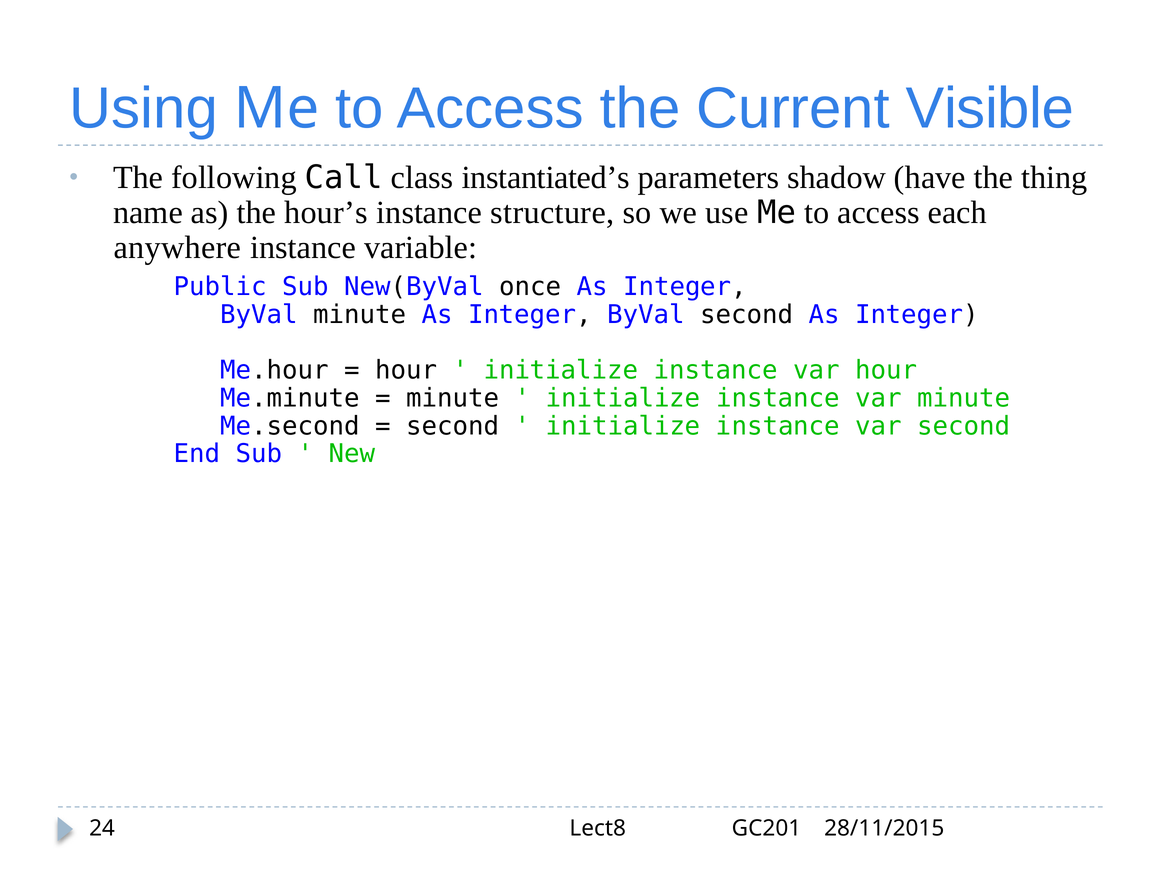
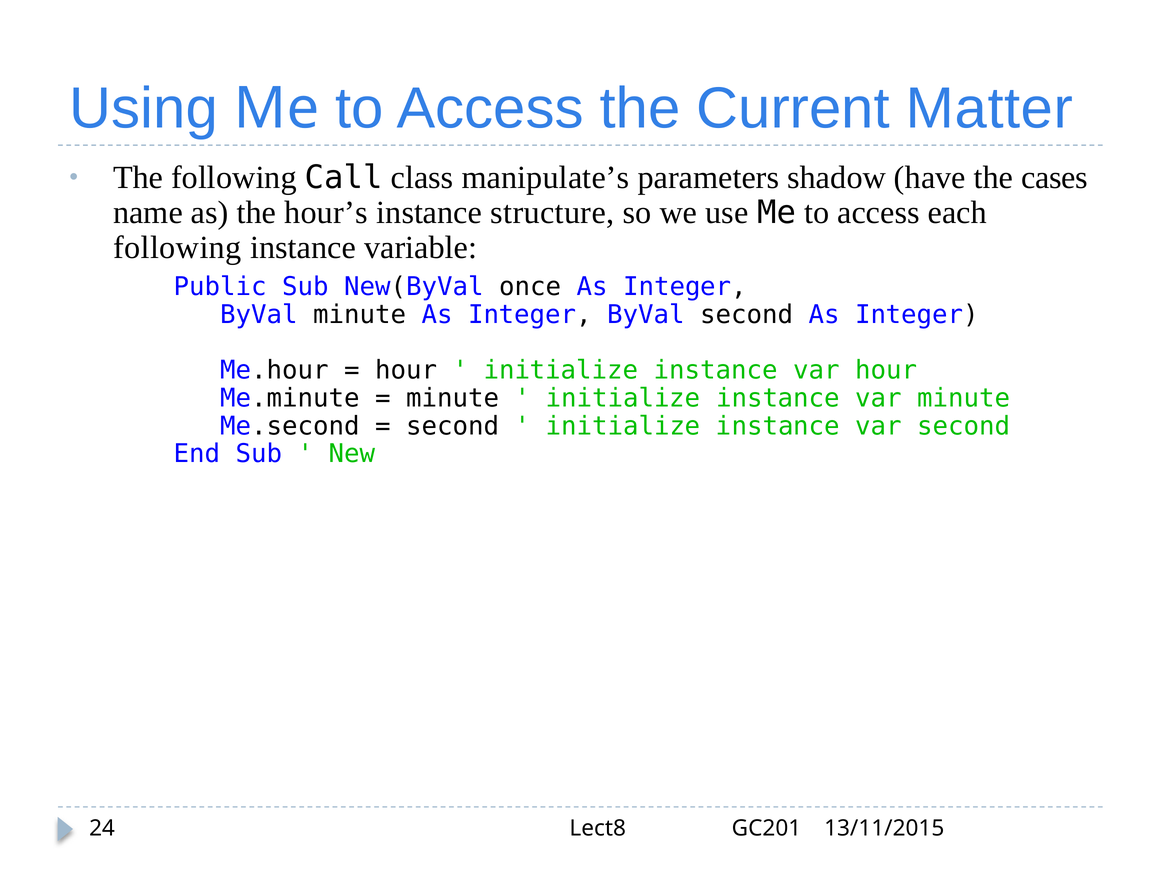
Visible: Visible -> Matter
instantiated’s: instantiated’s -> manipulate’s
thing: thing -> cases
anywhere at (177, 247): anywhere -> following
28/11/2015: 28/11/2015 -> 13/11/2015
